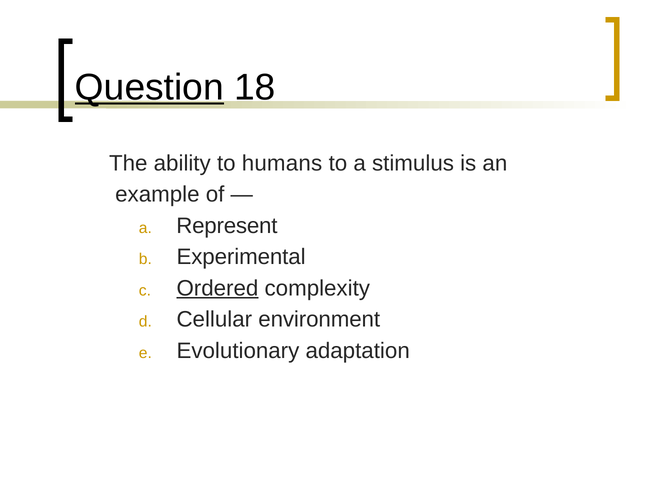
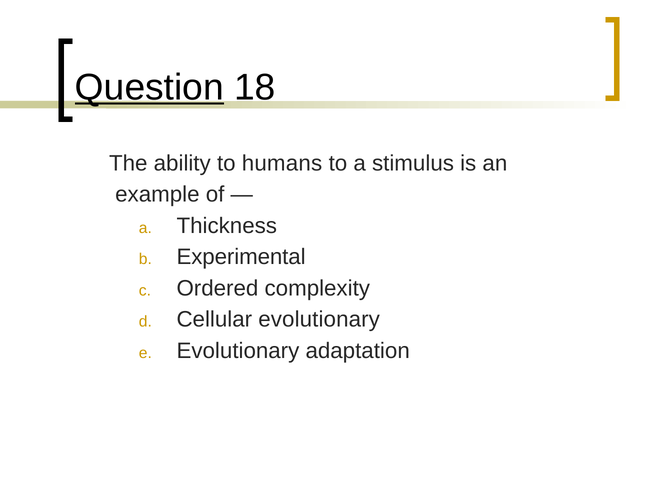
Represent: Represent -> Thickness
Ordered underline: present -> none
Cellular environment: environment -> evolutionary
